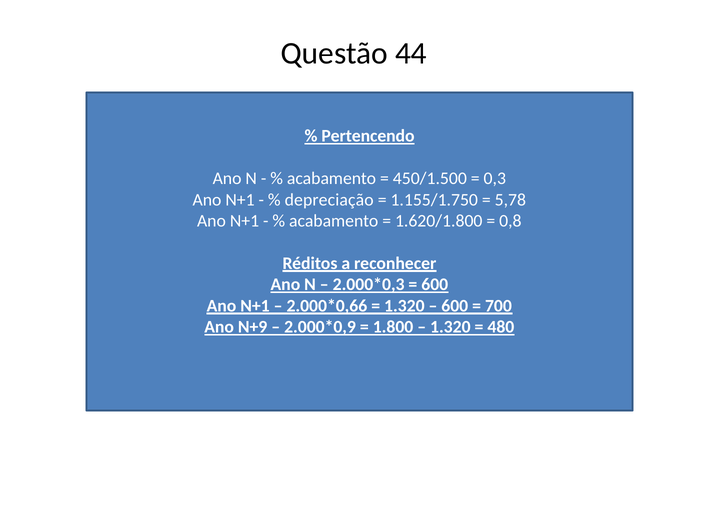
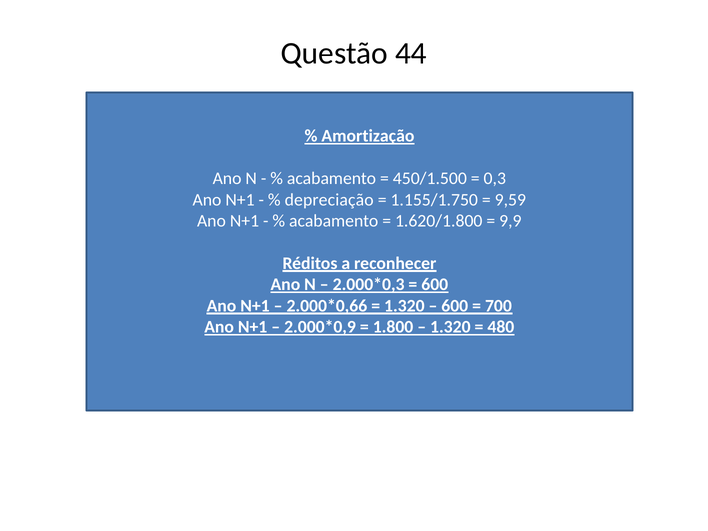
Pertencendo: Pertencendo -> Amortização
5,78: 5,78 -> 9,59
0,8: 0,8 -> 9,9
N+9 at (253, 327): N+9 -> N+1
